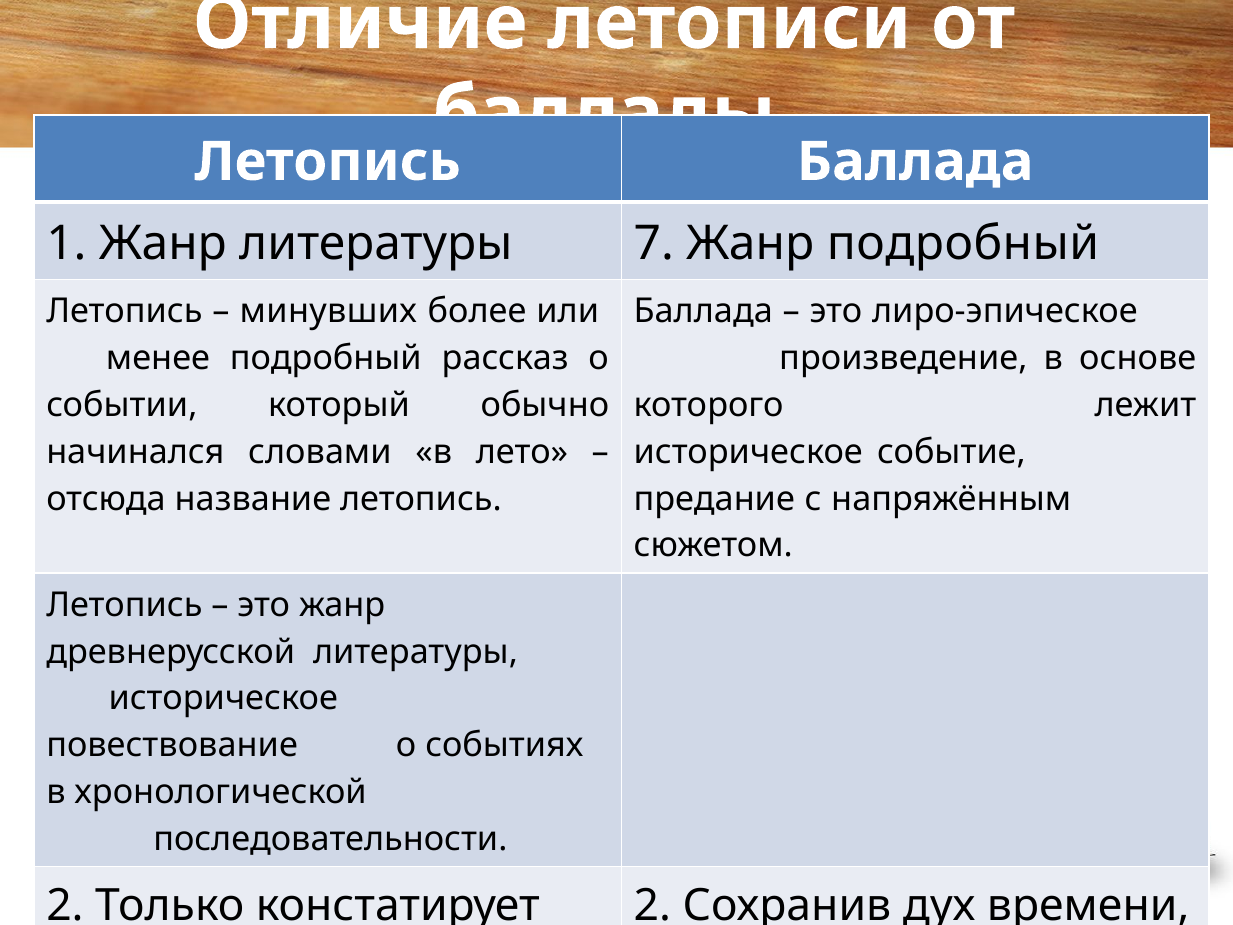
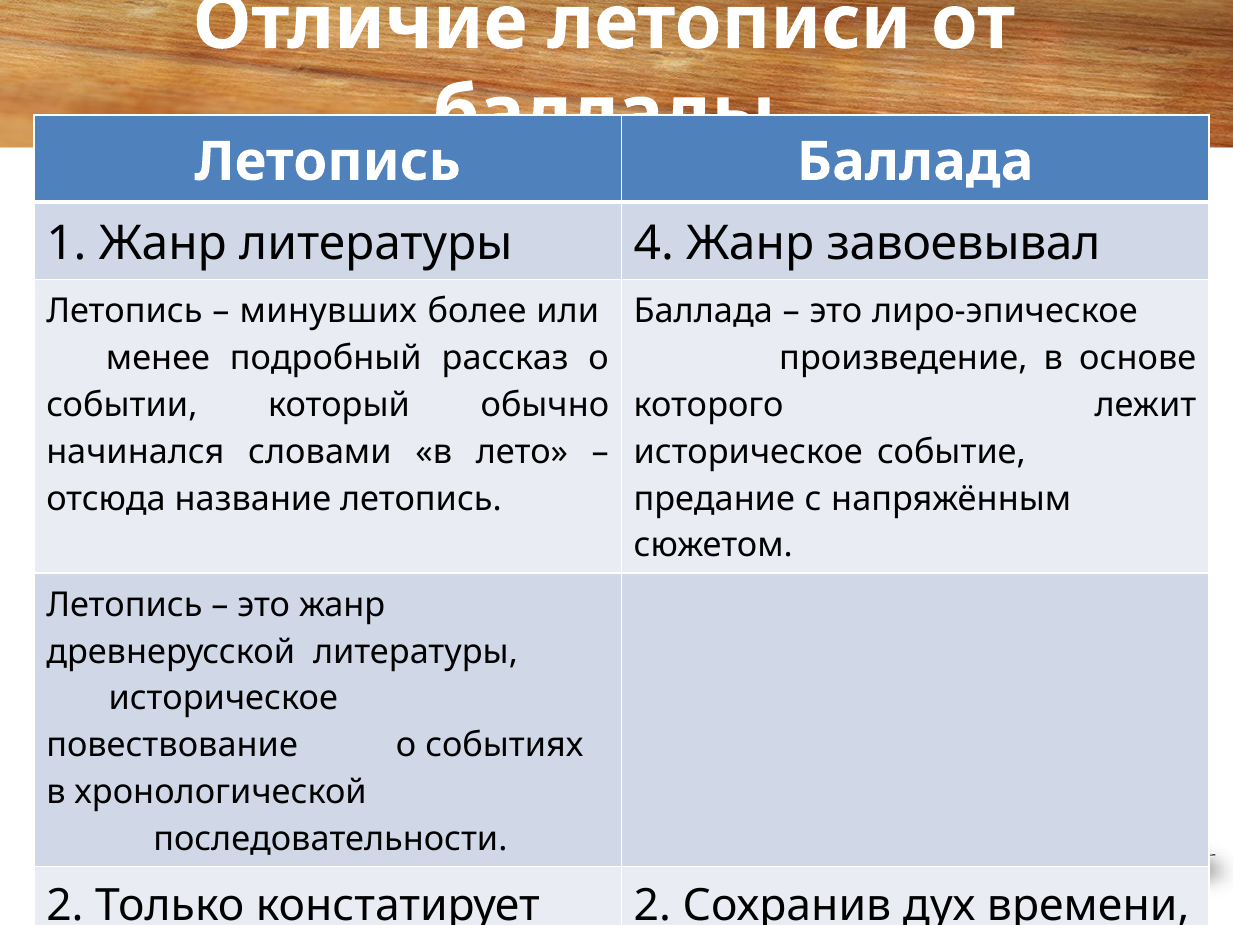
7: 7 -> 4
Жанр подробный: подробный -> завоевывал
